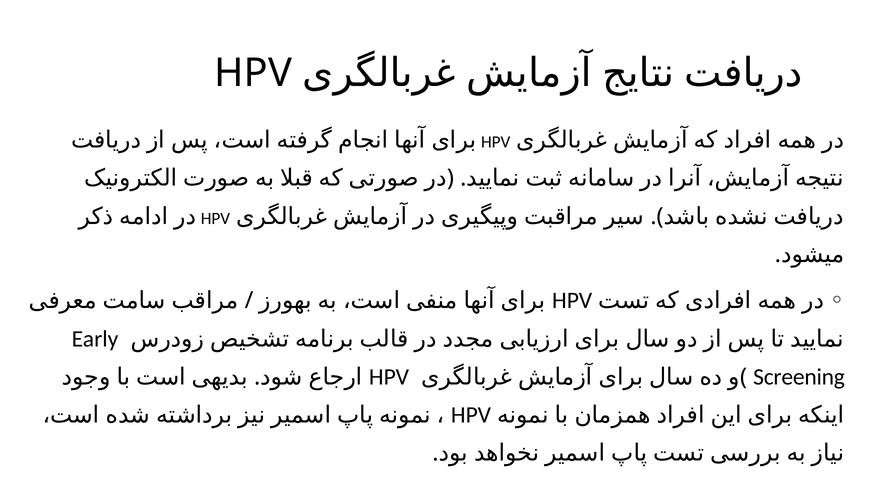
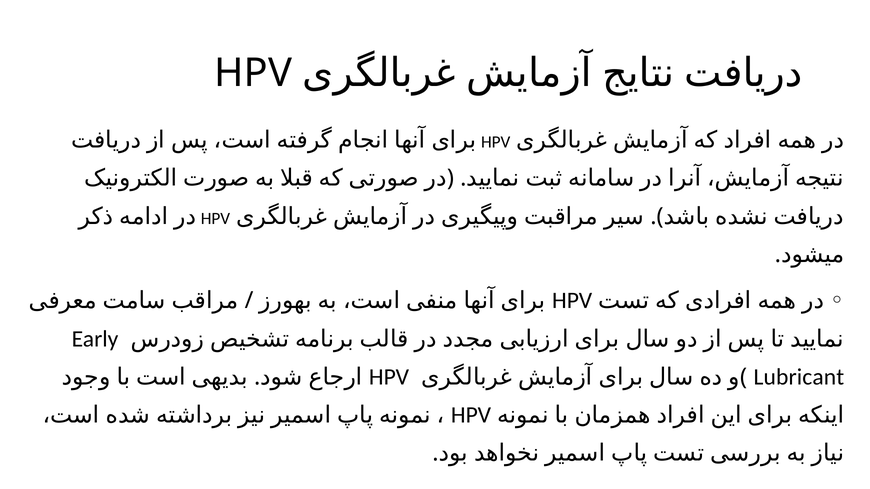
Screening: Screening -> Lubricant
